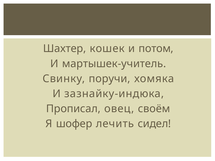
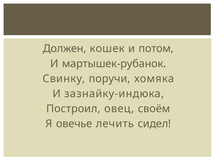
Шахтер: Шахтер -> Должен
мартышек-учитель: мартышек-учитель -> мартышек-рубанок
Прописал: Прописал -> Построил
шофер: шофер -> овечье
